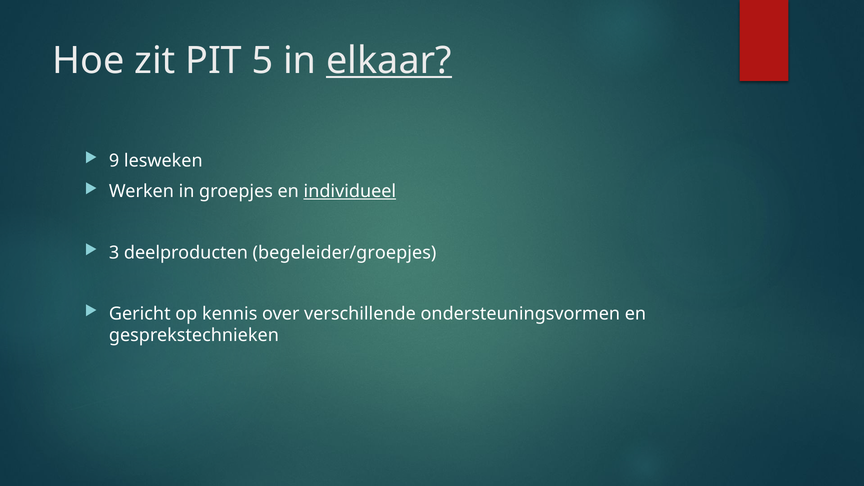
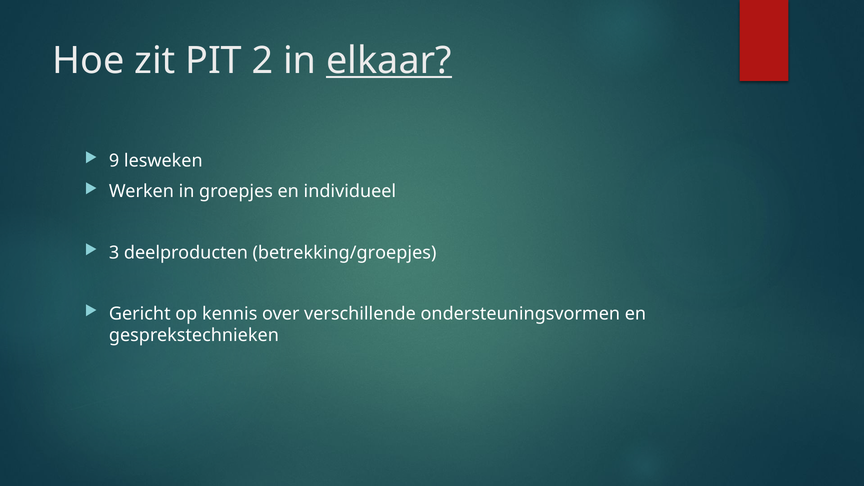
5: 5 -> 2
individueel underline: present -> none
begeleider/groepjes: begeleider/groepjes -> betrekking/groepjes
